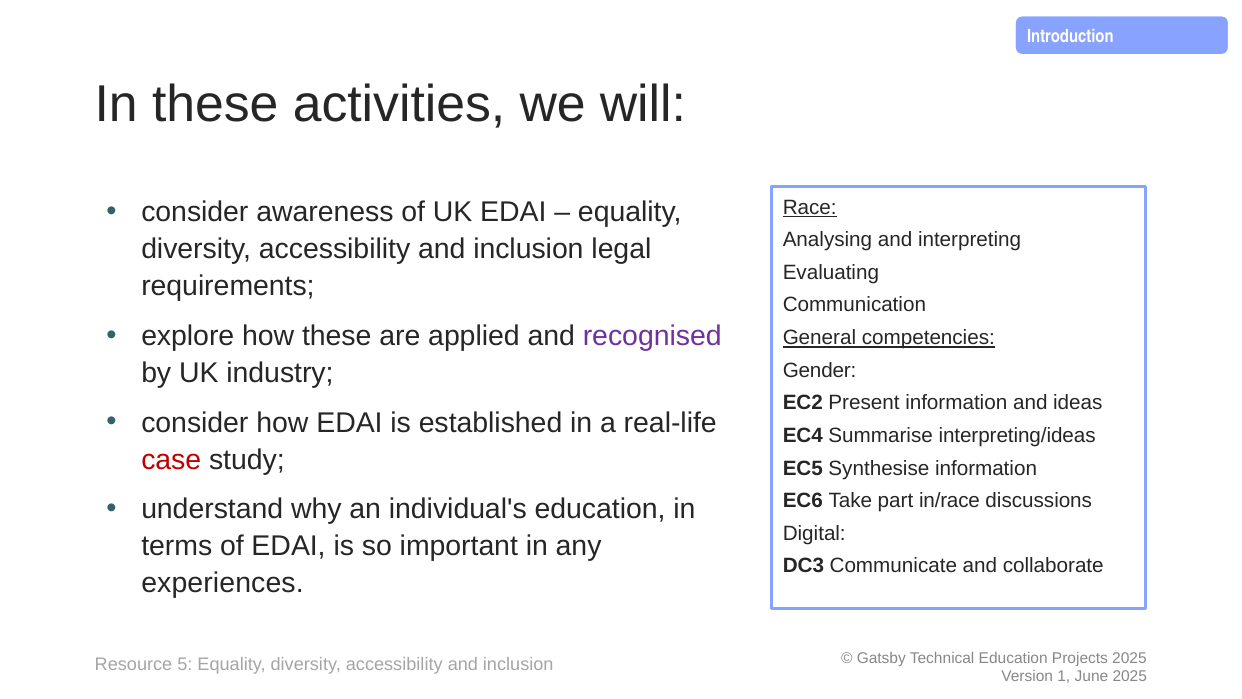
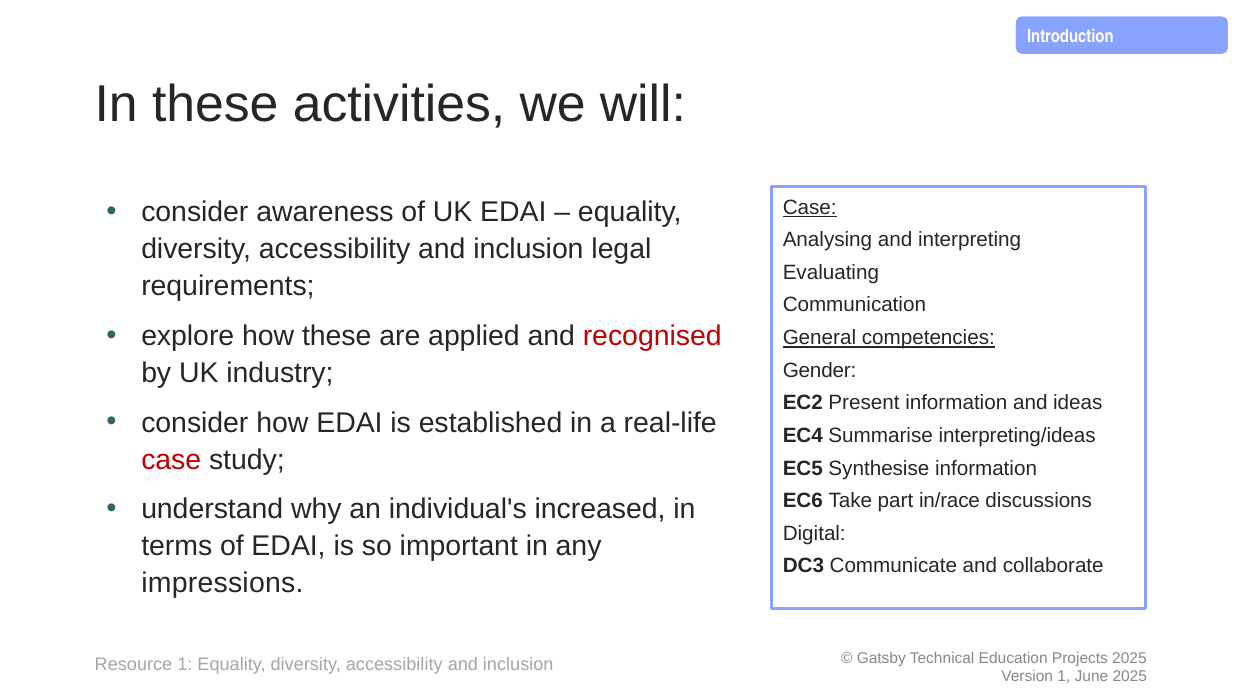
Race at (810, 207): Race -> Case
recognised colour: purple -> red
individual's education: education -> increased
experiences: experiences -> impressions
Resource 5: 5 -> 1
